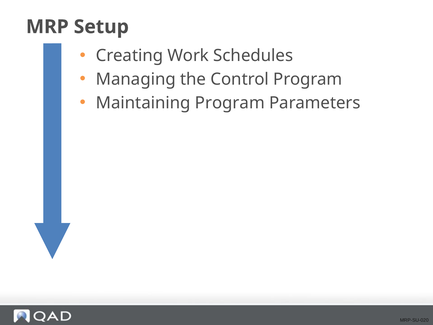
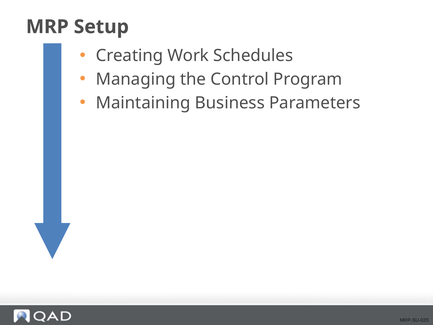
Maintaining Program: Program -> Business
